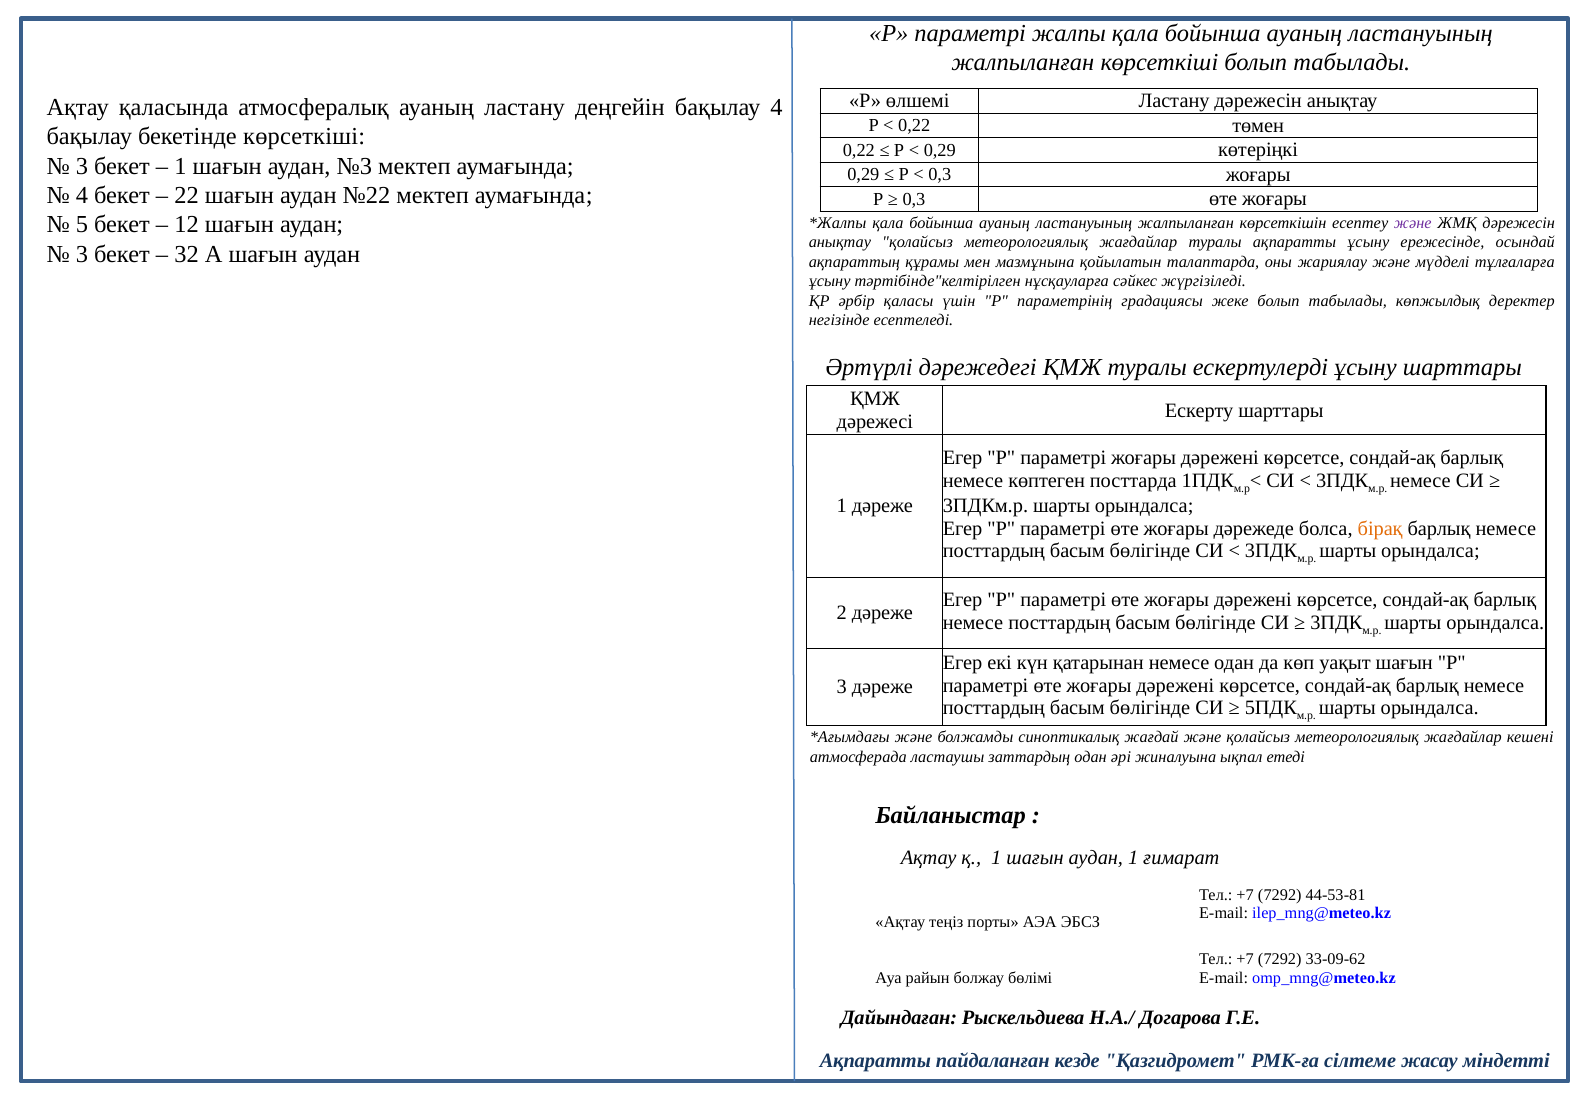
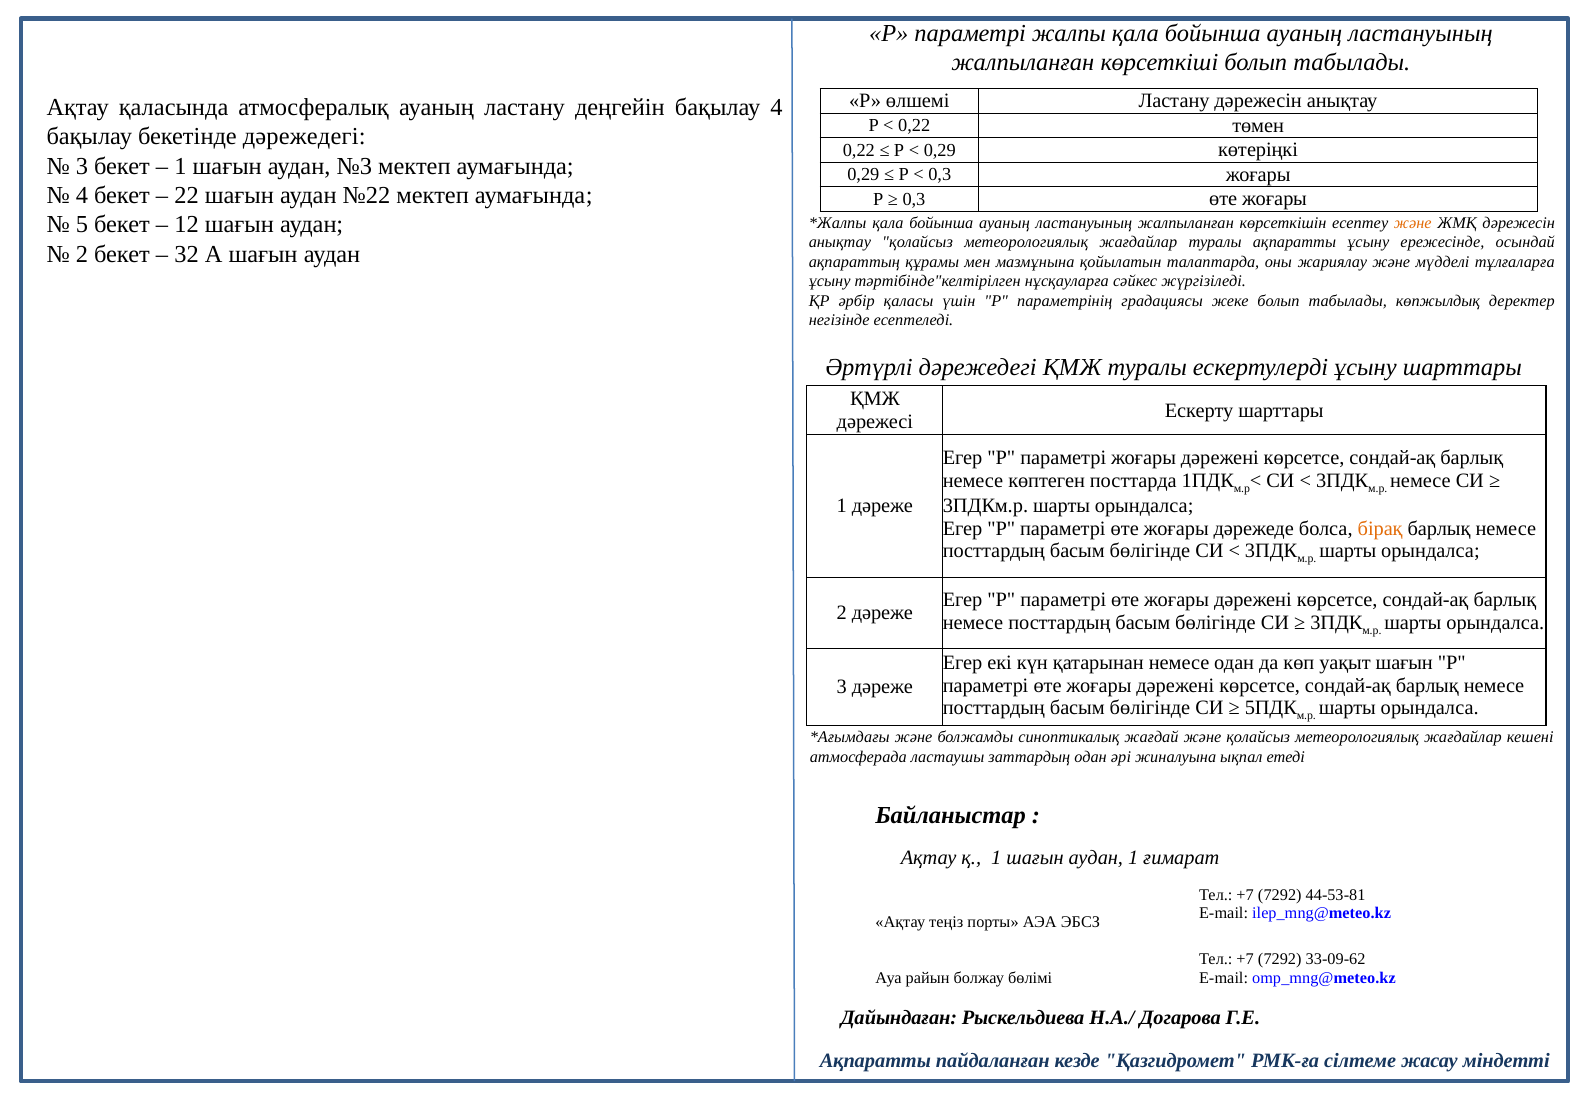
бекетінде көрсеткіші: көрсеткіші -> дәрежедегі
және at (1413, 223) colour: purple -> orange
3 at (82, 254): 3 -> 2
